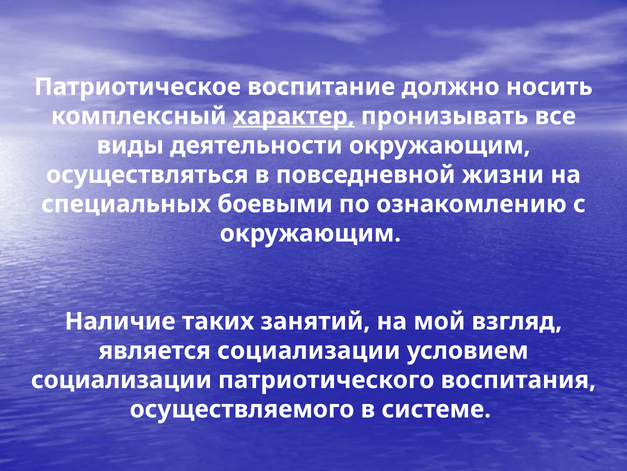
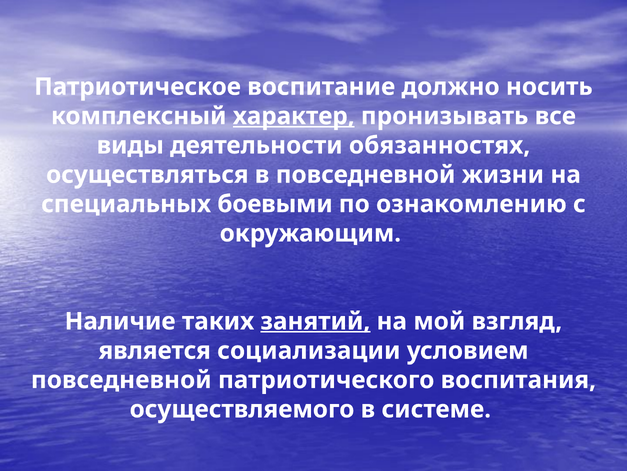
деятельности окружающим: окружающим -> обязанностях
занятий underline: none -> present
социализации at (121, 379): социализации -> повседневной
